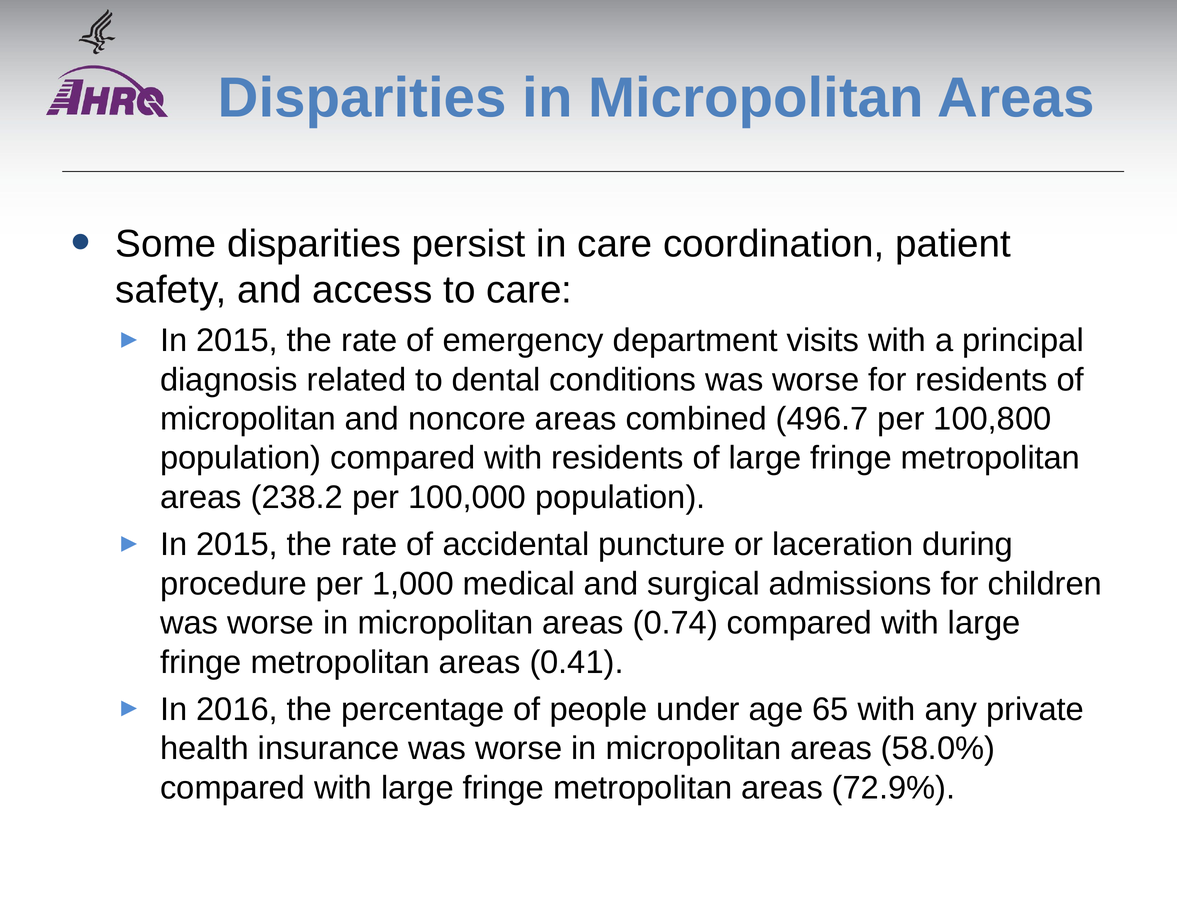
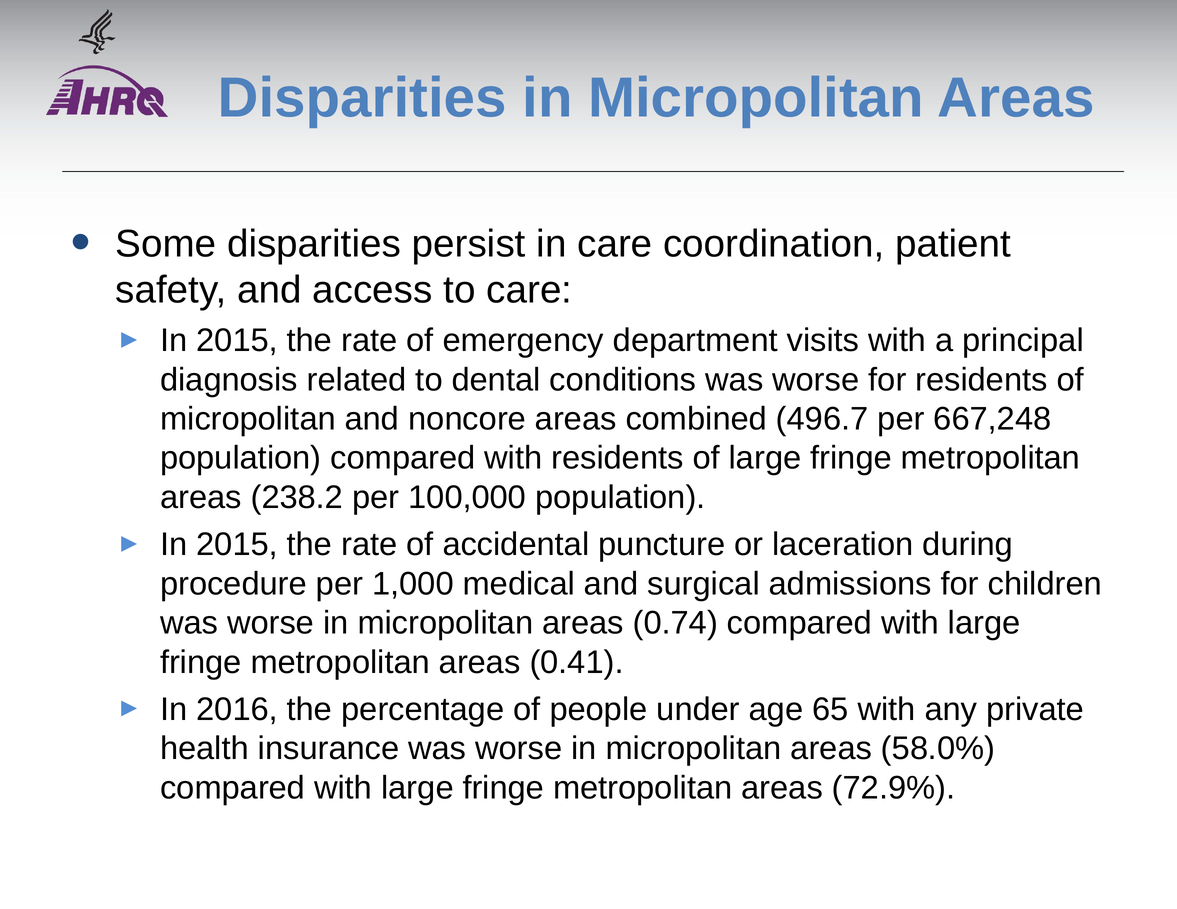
100,800: 100,800 -> 667,248
